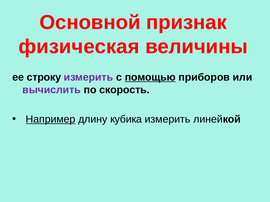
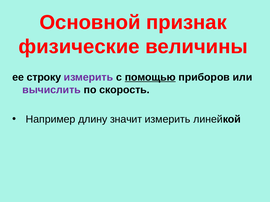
физическая: физическая -> физические
Например underline: present -> none
кубика: кубика -> значит
